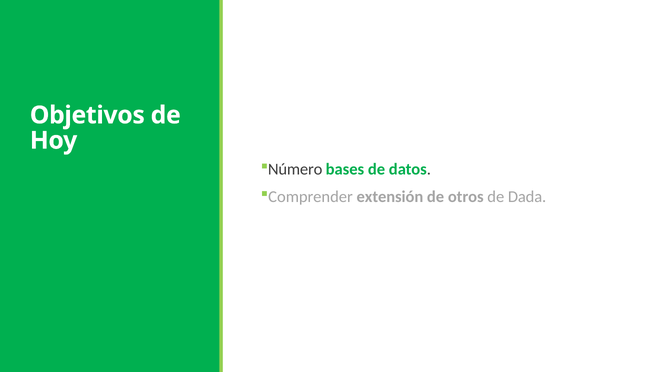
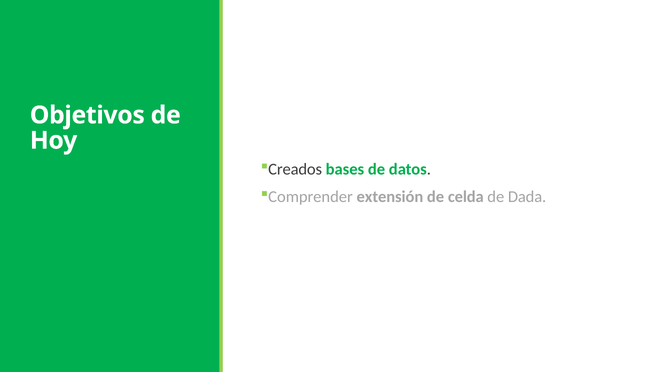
Número: Número -> Creados
otros: otros -> celda
